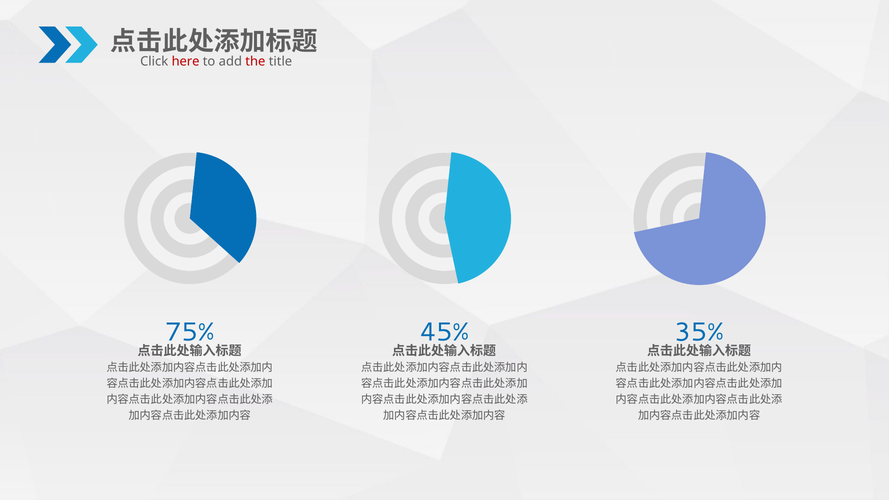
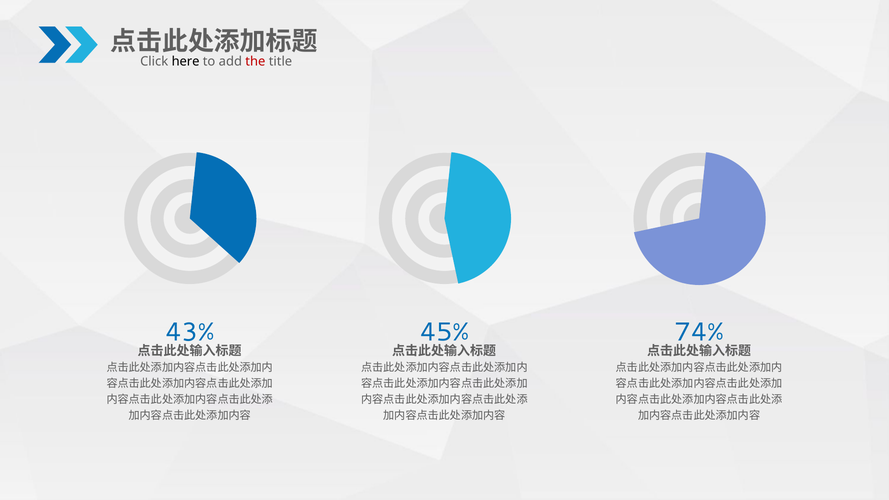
here colour: red -> black
75%: 75% -> 43%
35%: 35% -> 74%
